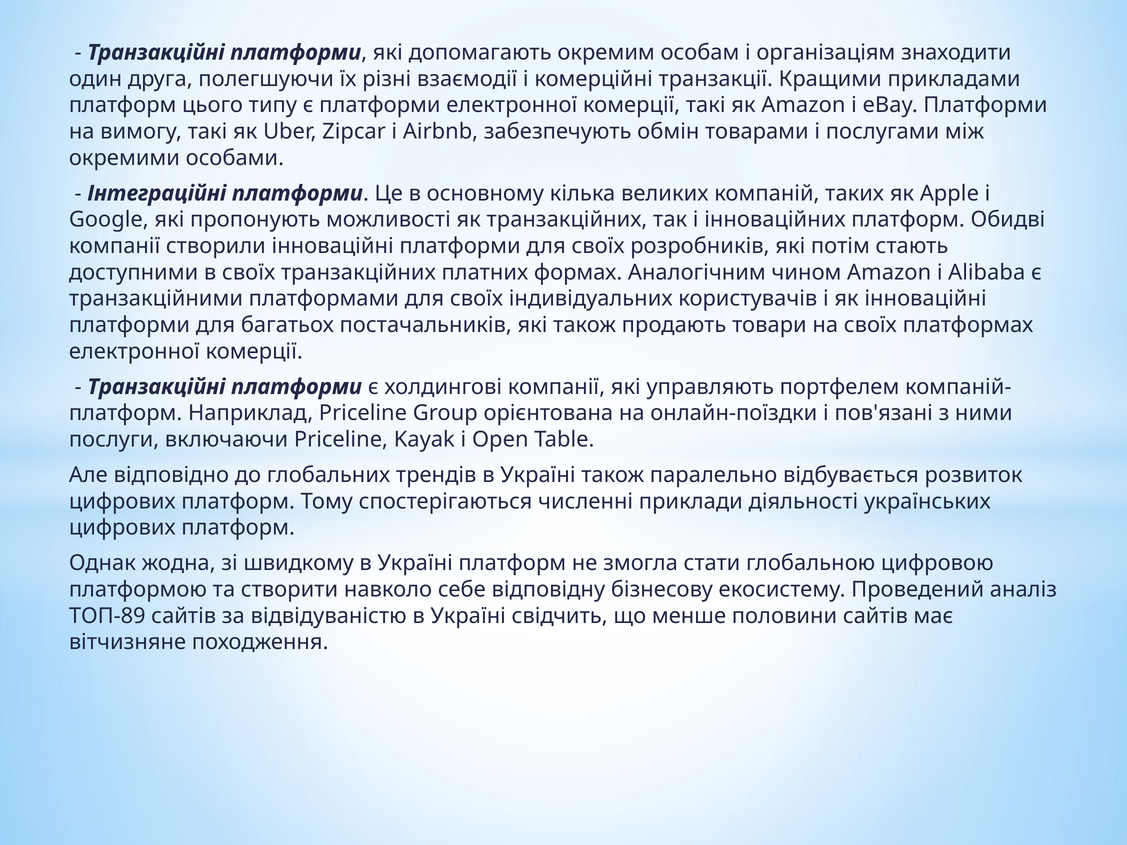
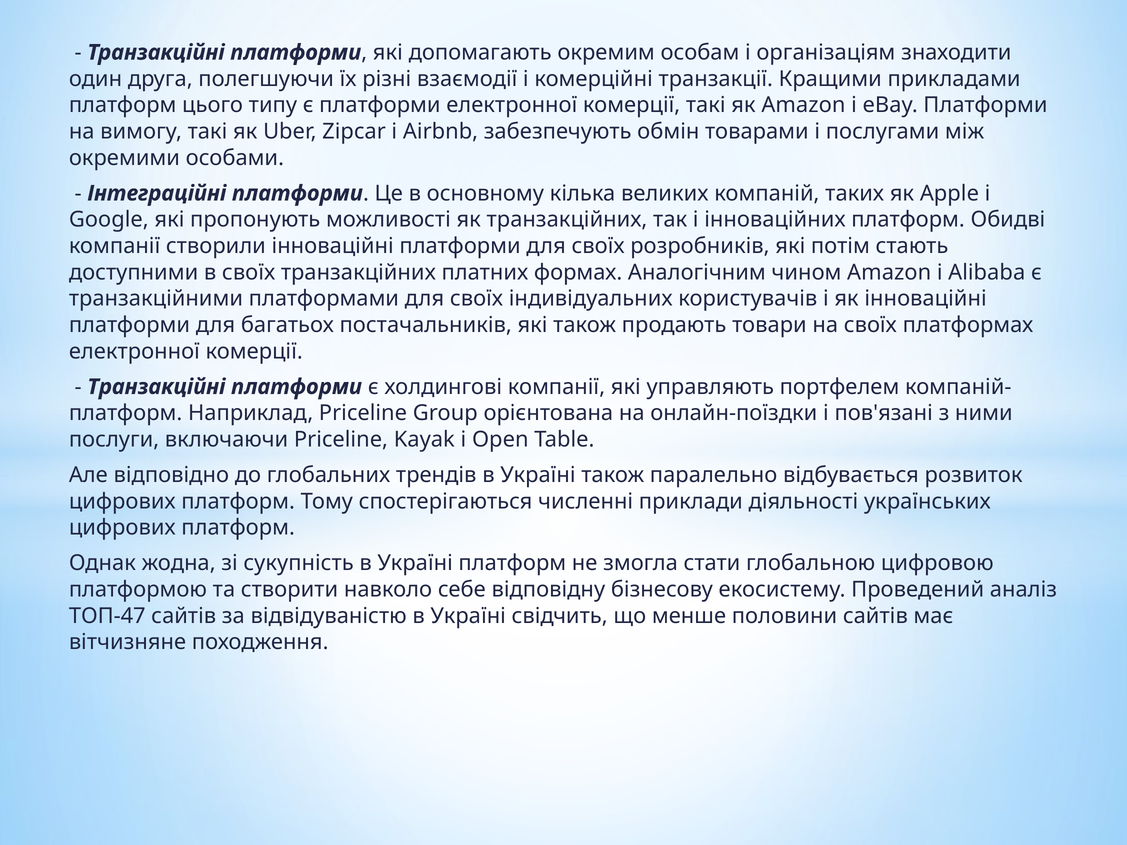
швидкому: швидкому -> сукупність
ТОП-89: ТОП-89 -> ТОП-47
